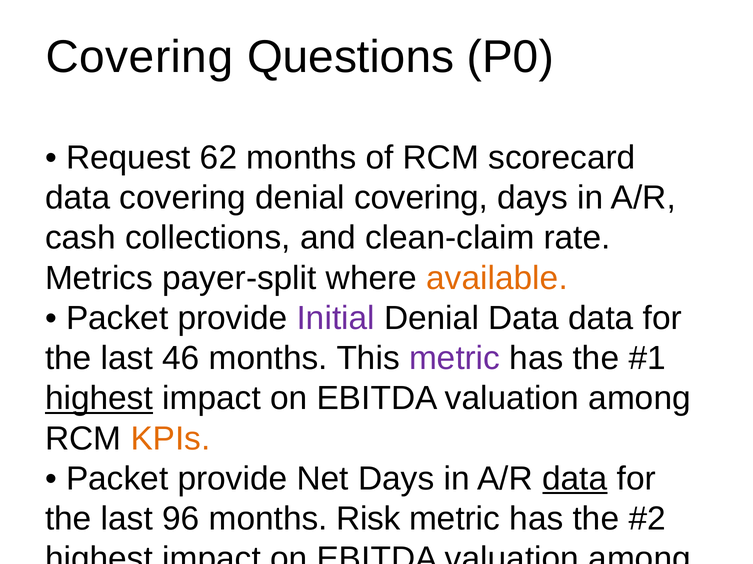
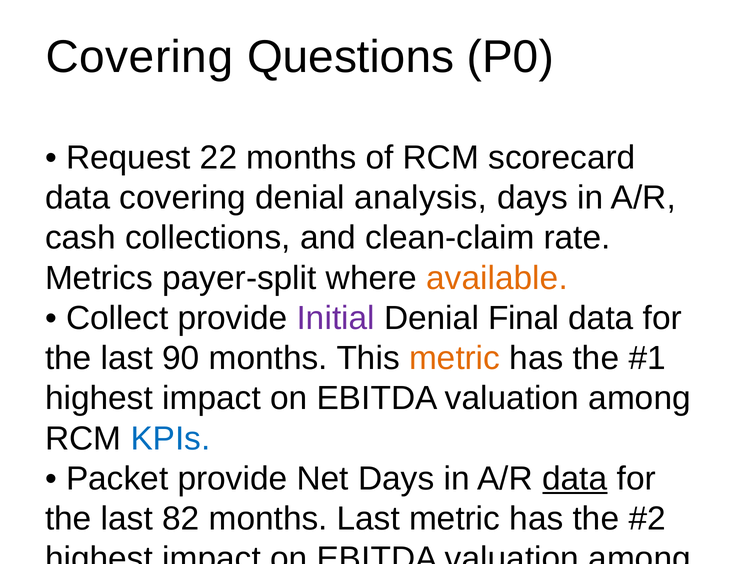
62: 62 -> 22
denial covering: covering -> analysis
Packet at (117, 319): Packet -> Collect
Denial Data: Data -> Final
46: 46 -> 90
metric at (455, 359) colour: purple -> orange
highest at (99, 399) underline: present -> none
KPIs at (171, 439) colour: orange -> blue
96: 96 -> 82
months Risk: Risk -> Last
